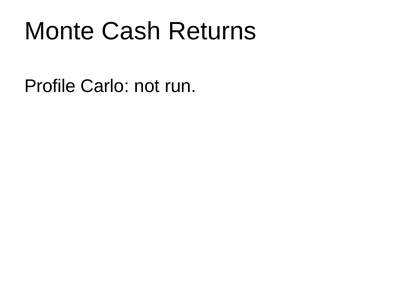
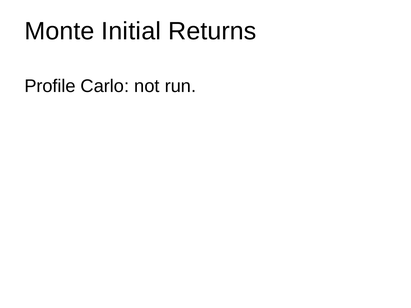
Cash: Cash -> Initial
